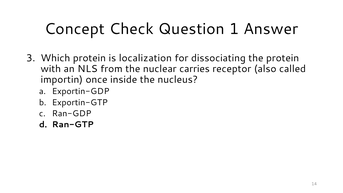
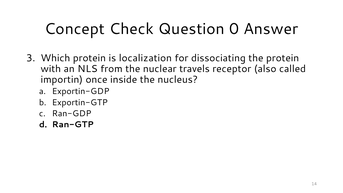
1: 1 -> 0
carries: carries -> travels
